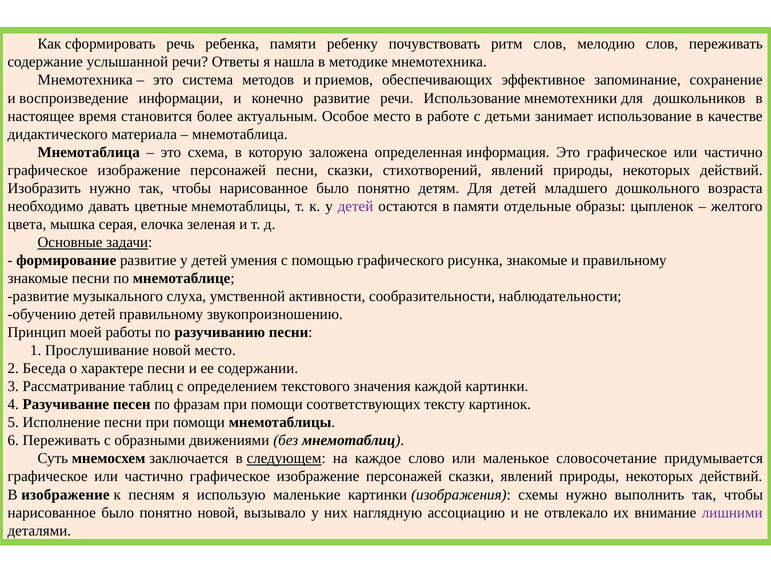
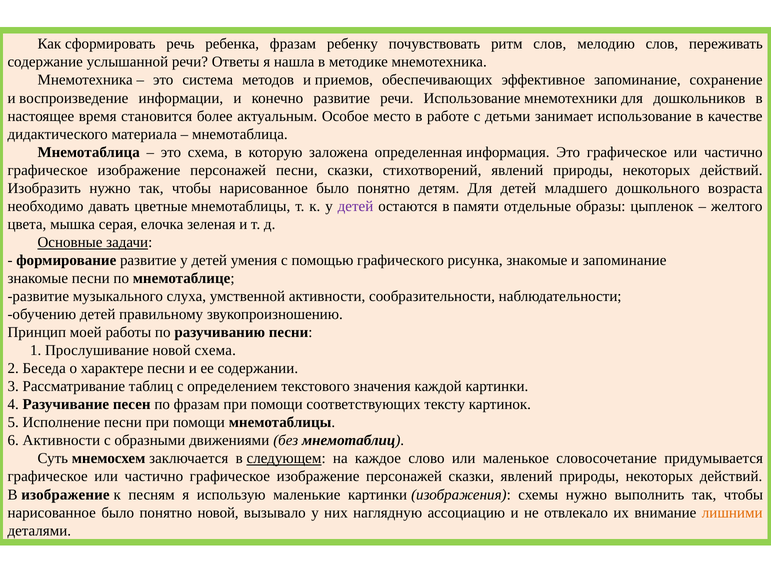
ребенка памяти: памяти -> фразам
и правильному: правильному -> запоминание
новой место: место -> схема
6 Переживать: Переживать -> Активности
лишними colour: purple -> orange
